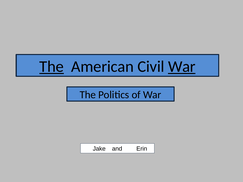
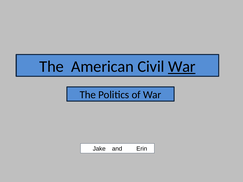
The at (52, 67) underline: present -> none
